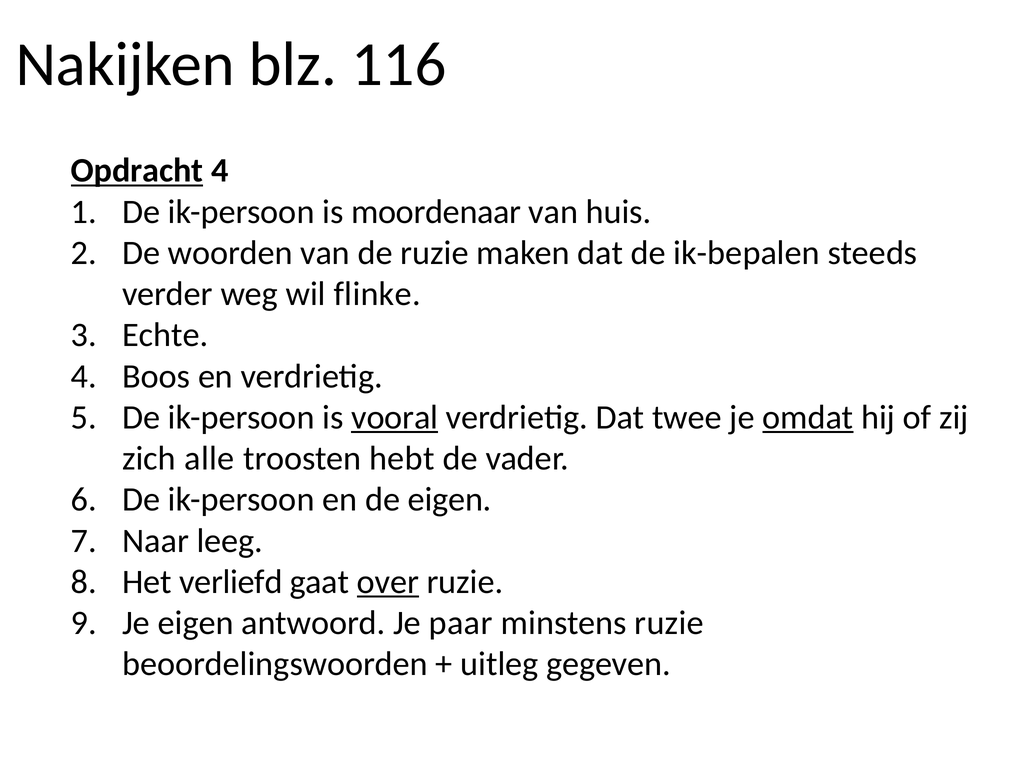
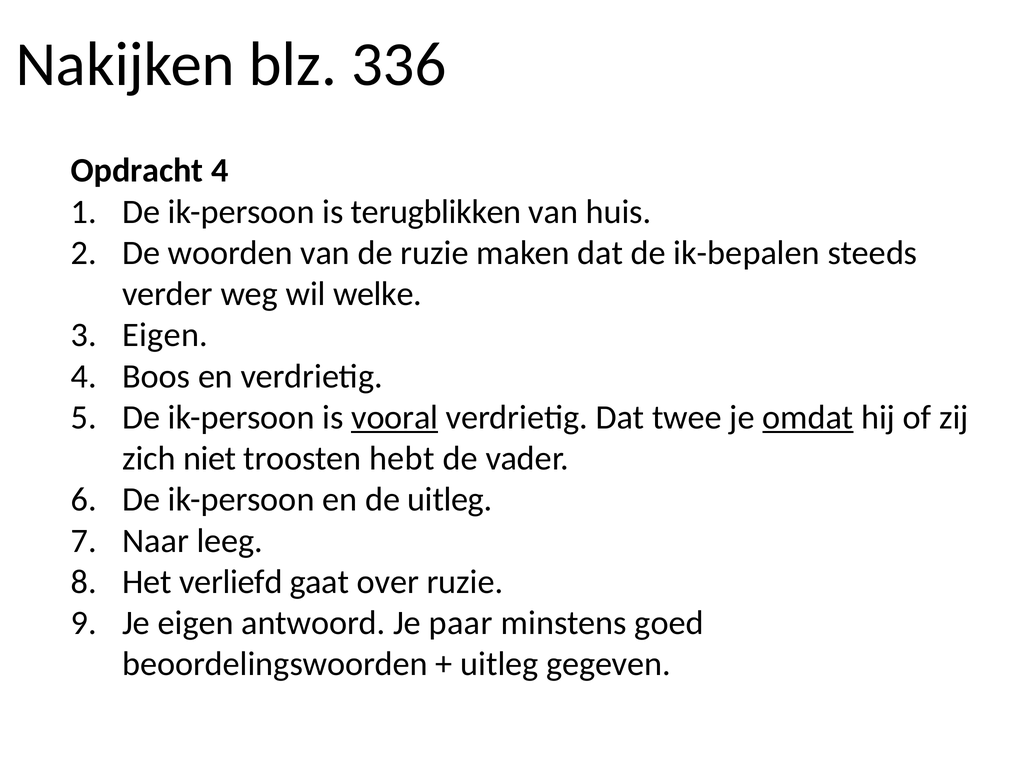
116: 116 -> 336
Opdracht underline: present -> none
moordenaar: moordenaar -> terugblikken
flinke: flinke -> welke
Echte at (165, 335): Echte -> Eigen
alle: alle -> niet
de eigen: eigen -> uitleg
over underline: present -> none
minstens ruzie: ruzie -> goed
